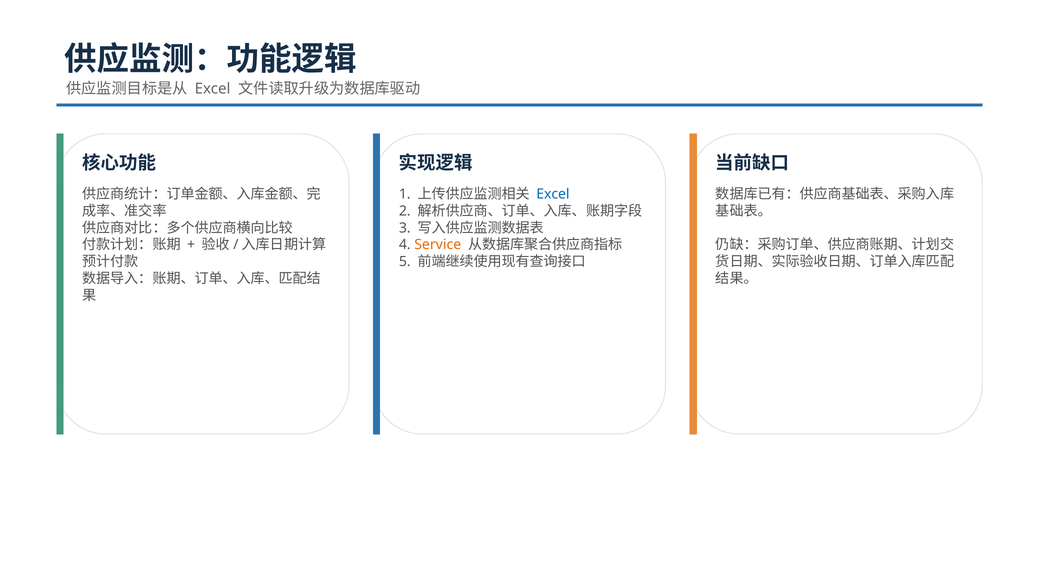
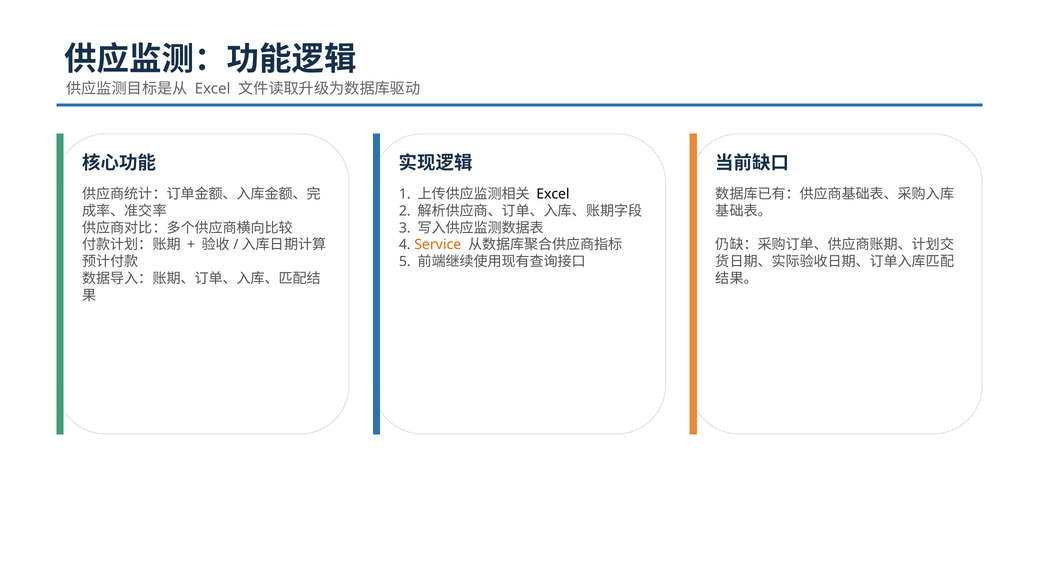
Excel at (553, 194) colour: blue -> black
